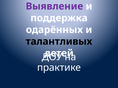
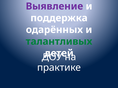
талантливых colour: black -> green
